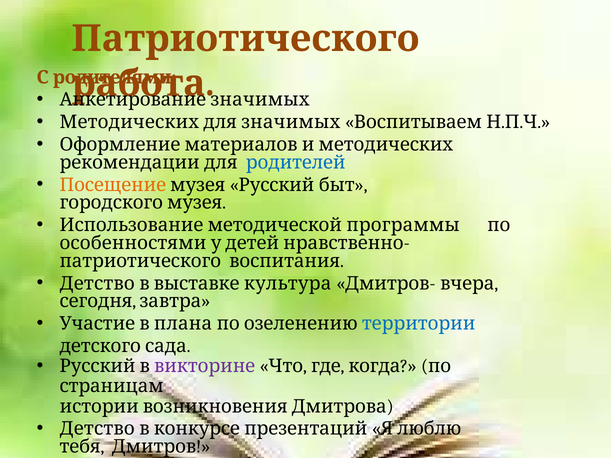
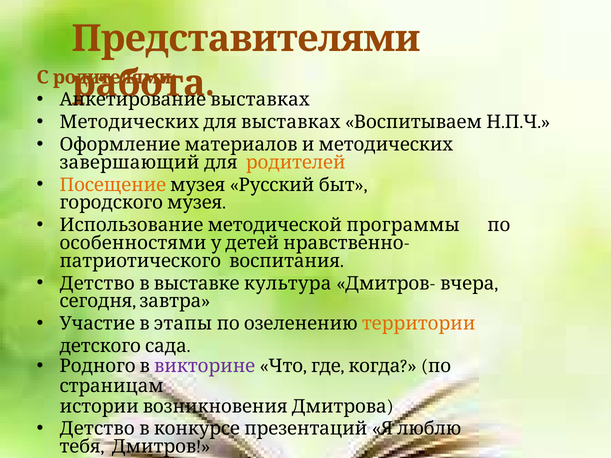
Патриотического at (245, 39): Патриотического -> Представителями
значимых at (260, 100): значимых -> выставках
для значимых: значимых -> выставках
рекомендации: рекомендации -> завершающий
родителей colour: blue -> orange
плана: плана -> этапы
территории colour: blue -> orange
Русский at (98, 366): Русский -> Родного
